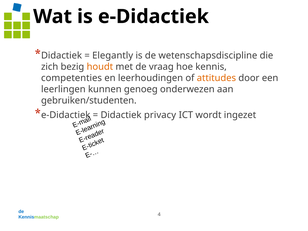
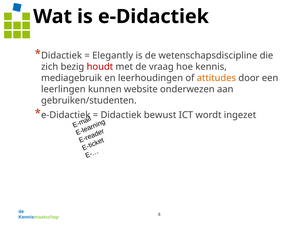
houdt colour: orange -> red
competenties: competenties -> mediagebruik
genoeg: genoeg -> website
privacy: privacy -> bewust
